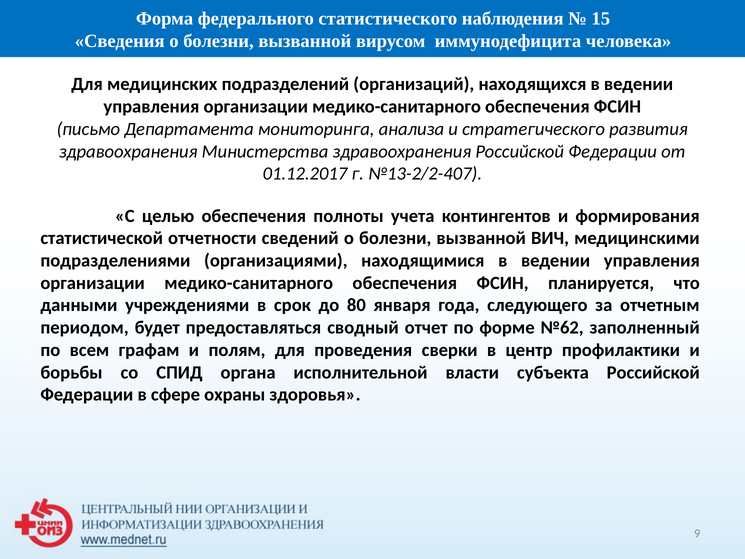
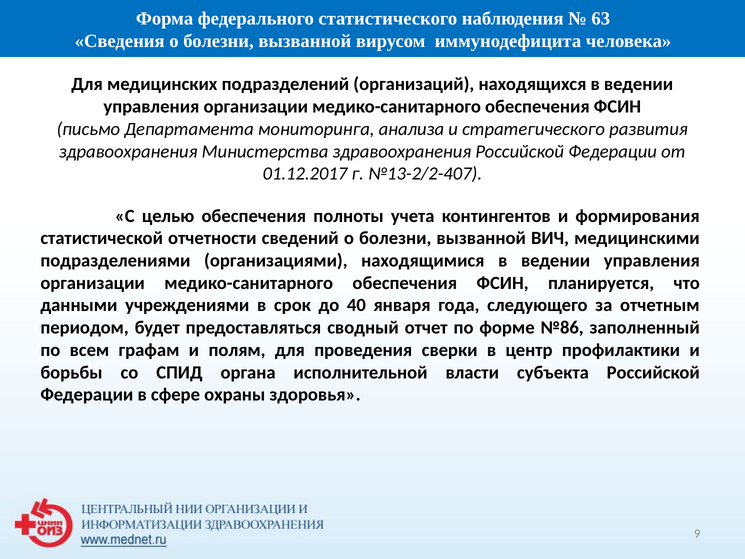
15: 15 -> 63
80: 80 -> 40
№62: №62 -> №86
